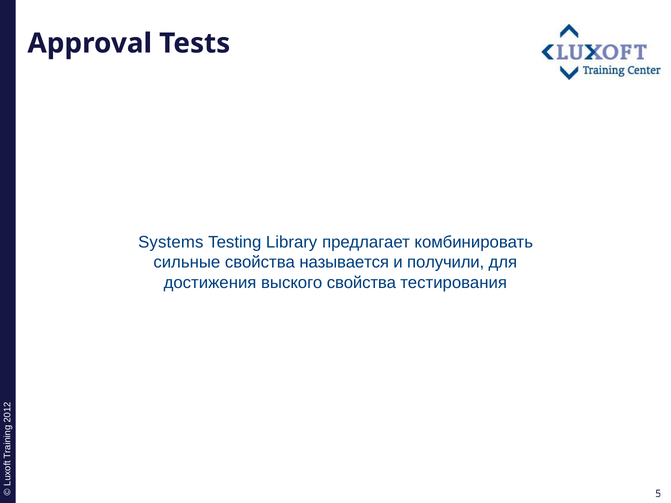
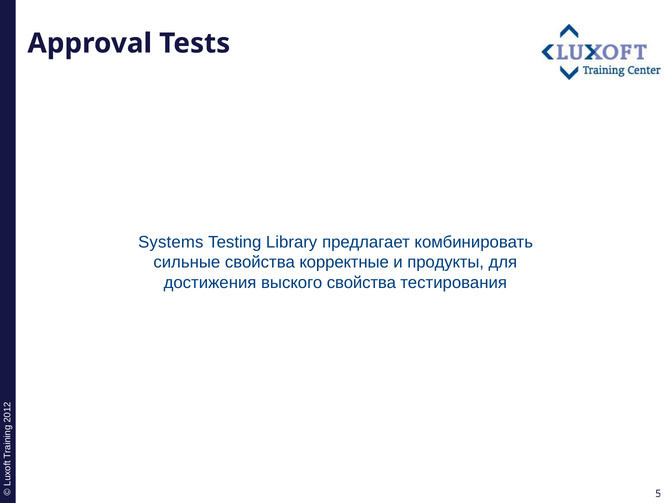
называется: называется -> корректные
получили: получили -> продукты
